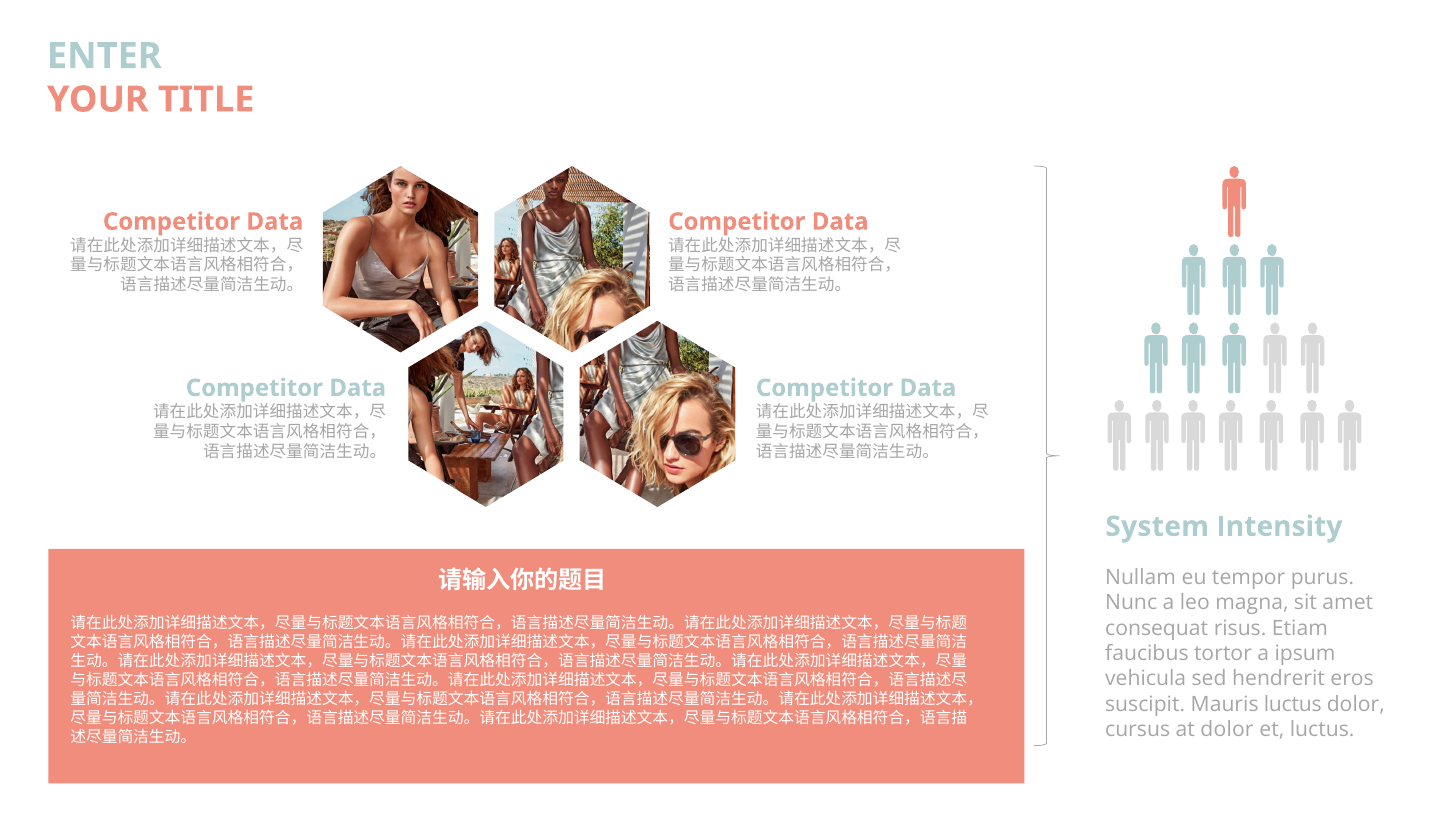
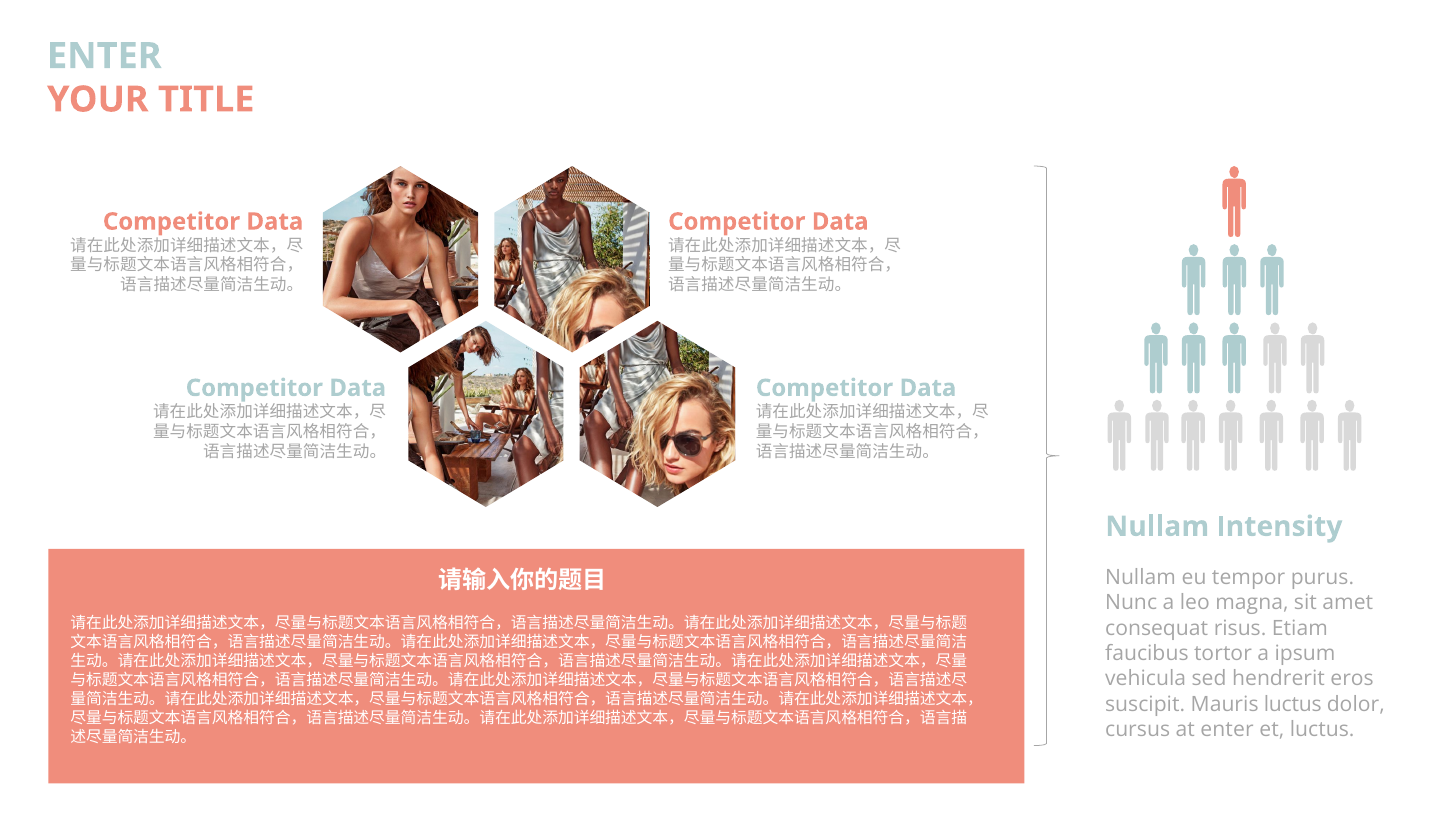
System at (1157, 527): System -> Nullam
at dolor: dolor -> enter
